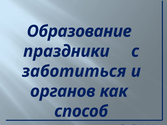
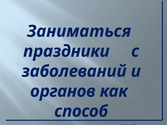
Образование: Образование -> Заниматься
заботиться: заботиться -> заболеваний
